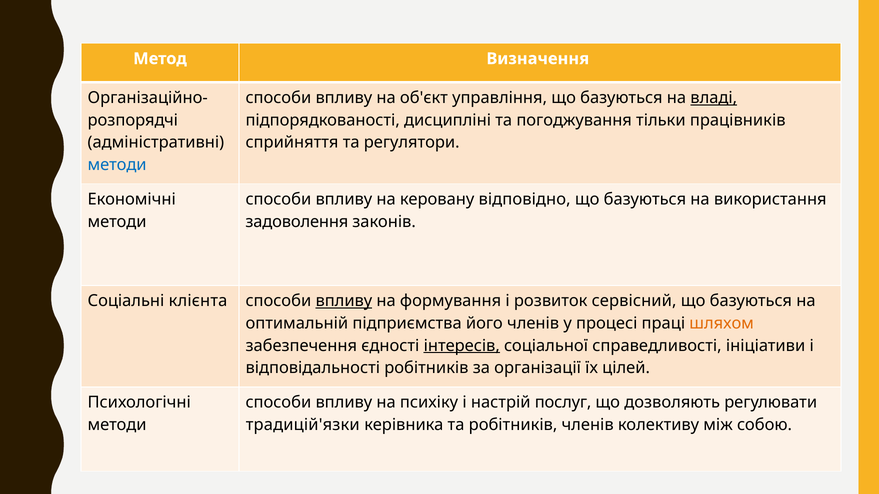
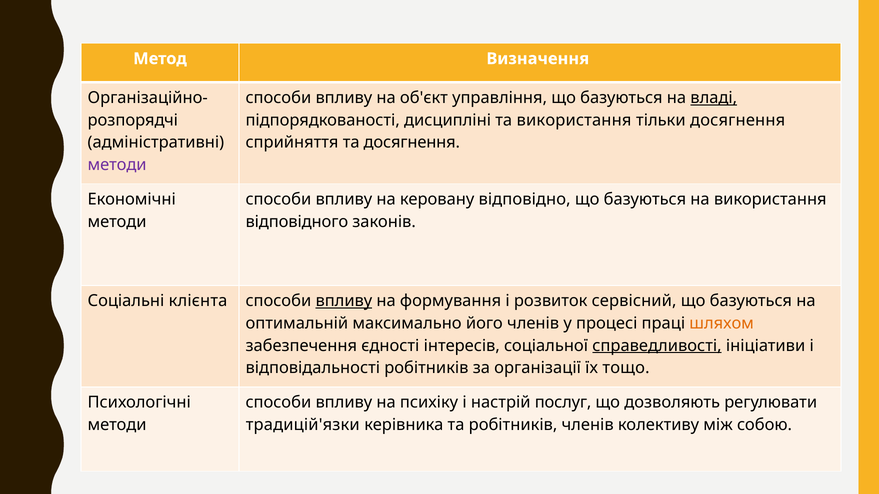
та погоджування: погоджування -> використання
тільки працівників: працівників -> досягнення
та регулятори: регулятори -> досягнення
методи at (117, 165) colour: blue -> purple
задоволення: задоволення -> відповідного
підприємства: підприємства -> максимально
інтересів underline: present -> none
справедливості underline: none -> present
цілей: цілей -> тощо
